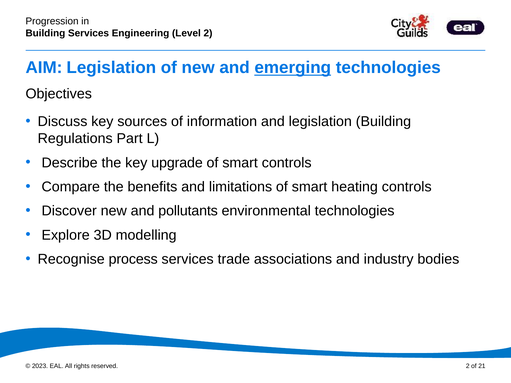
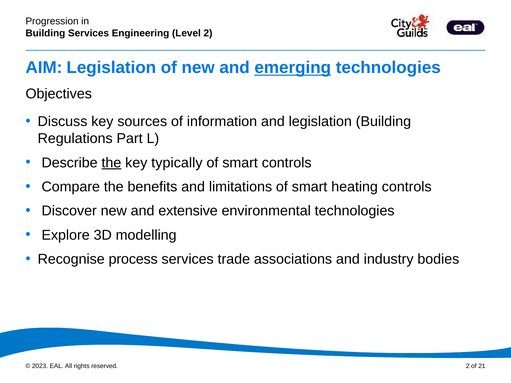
the at (111, 163) underline: none -> present
upgrade: upgrade -> typically
pollutants: pollutants -> extensive
